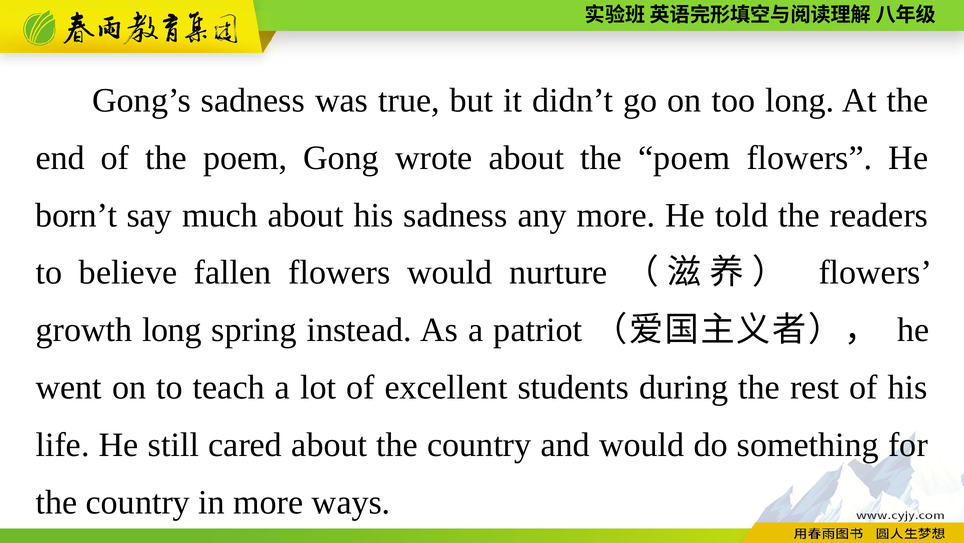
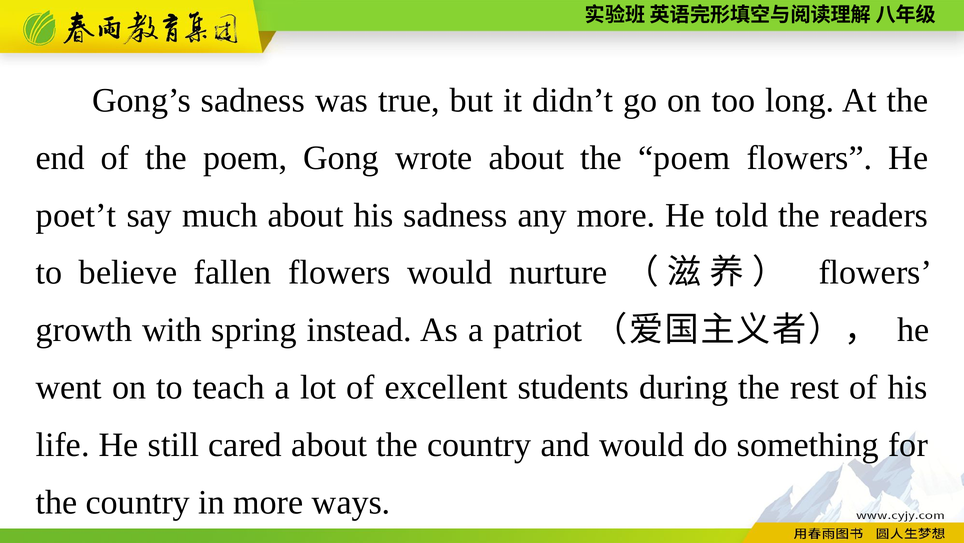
born’t: born’t -> poet’t
growth long: long -> with
